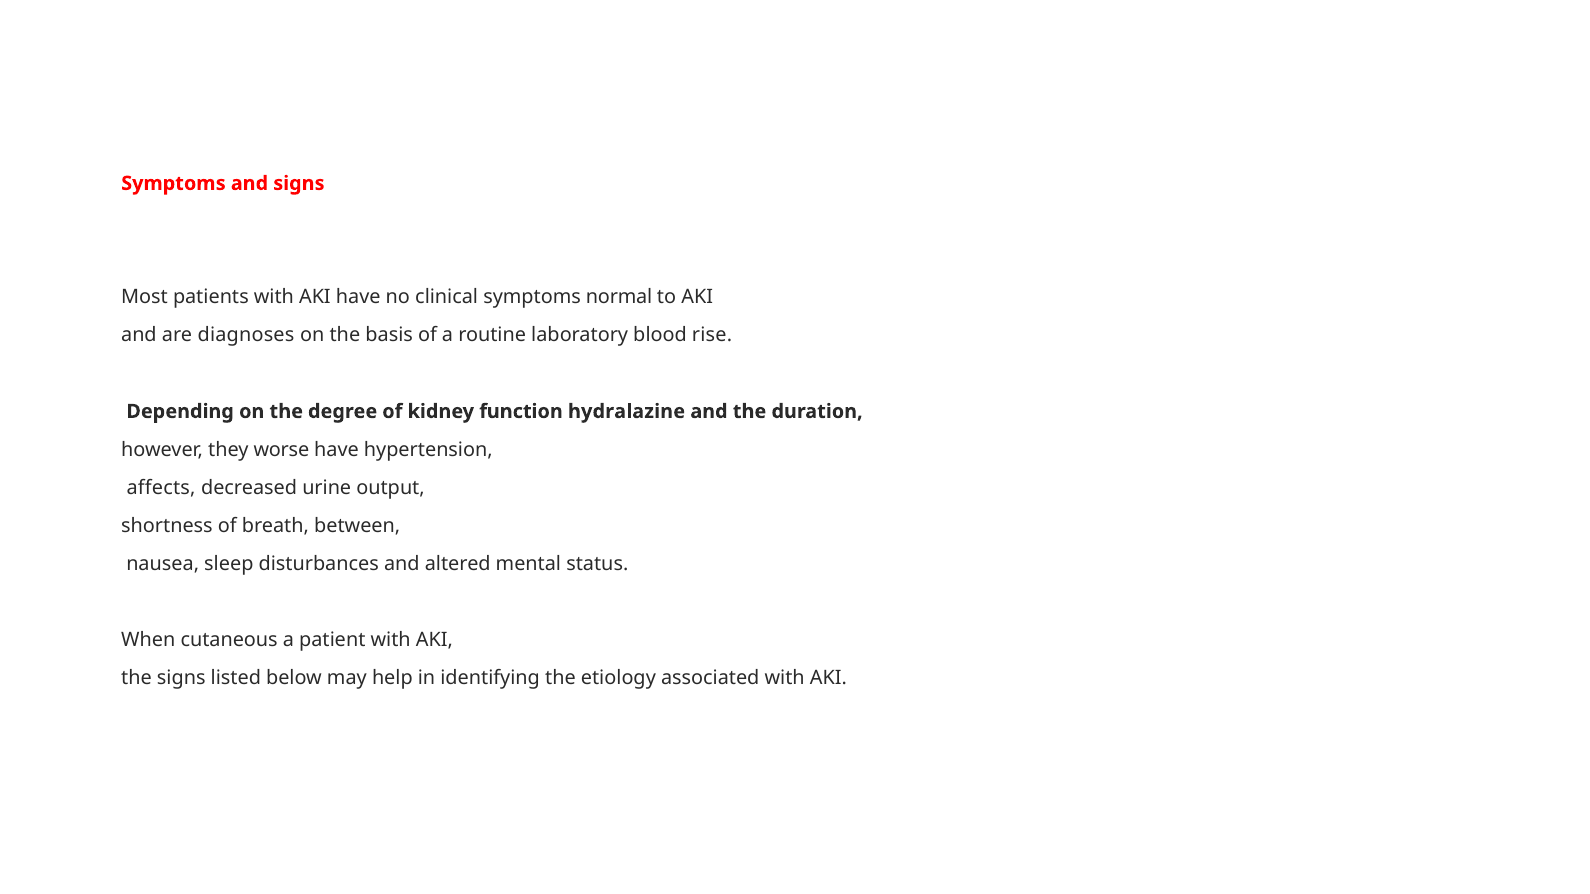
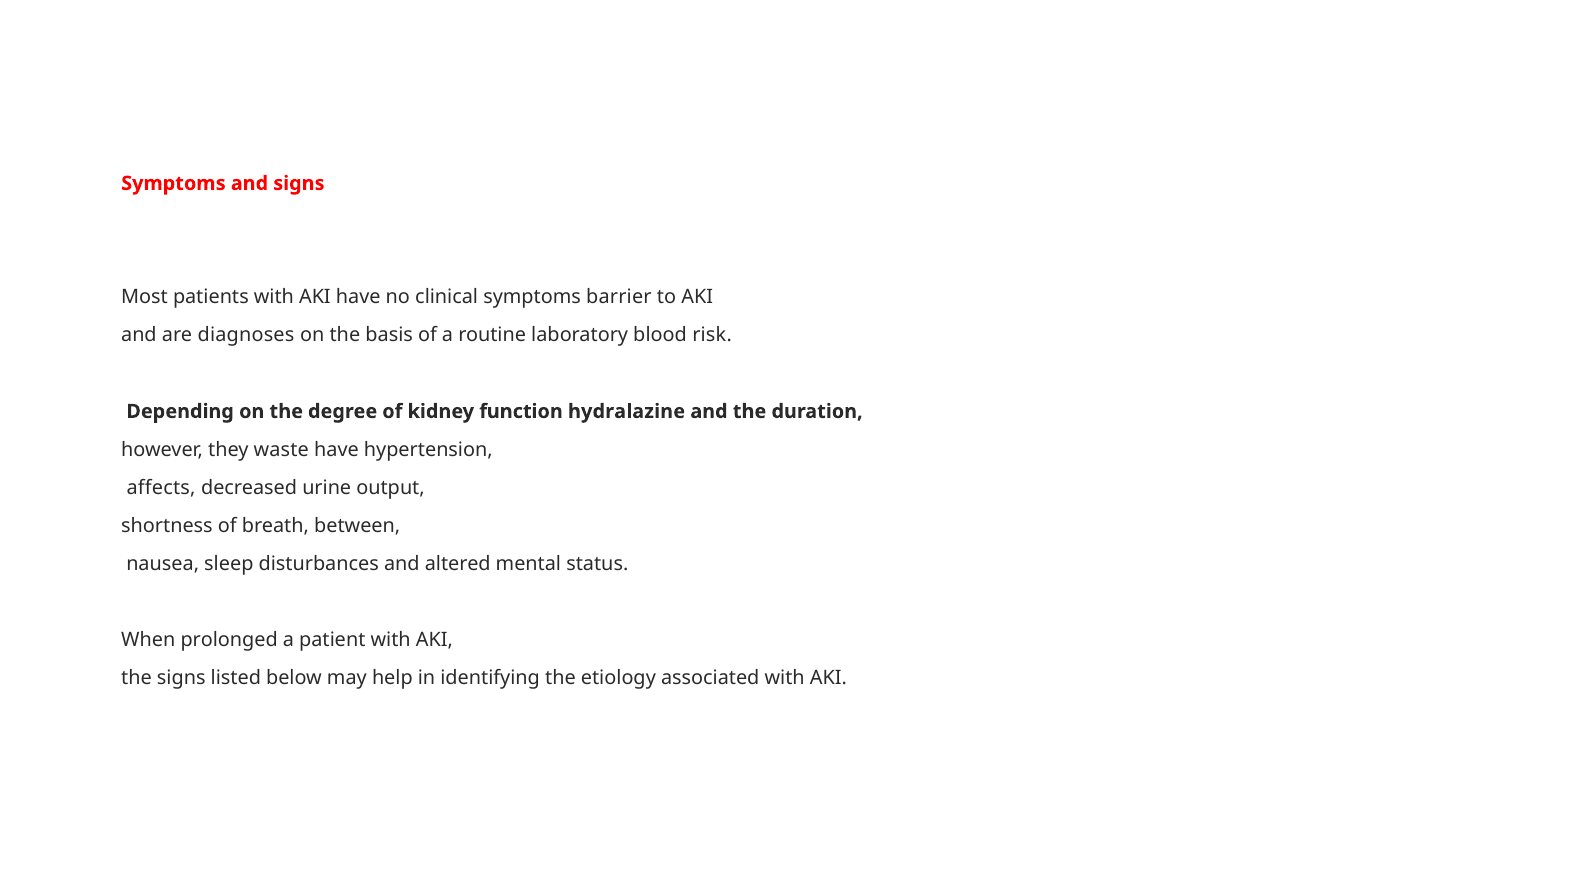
normal: normal -> barrier
rise: rise -> risk
worse: worse -> waste
cutaneous: cutaneous -> prolonged
